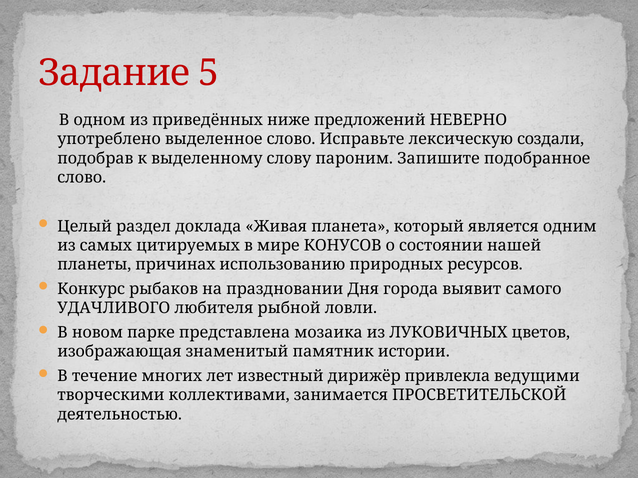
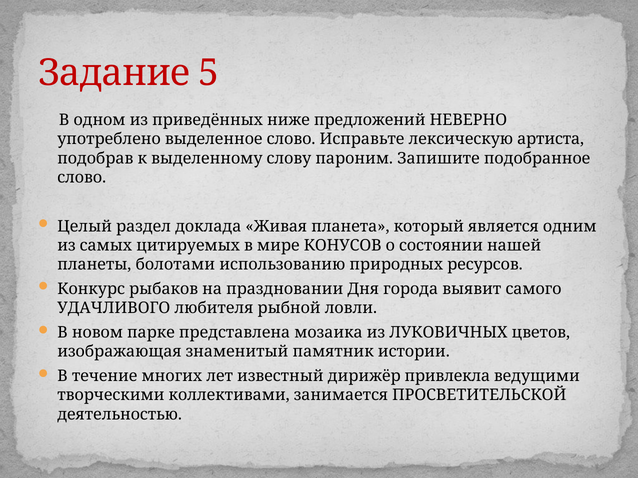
создали: создали -> артиста
причинах: причинах -> болотами
